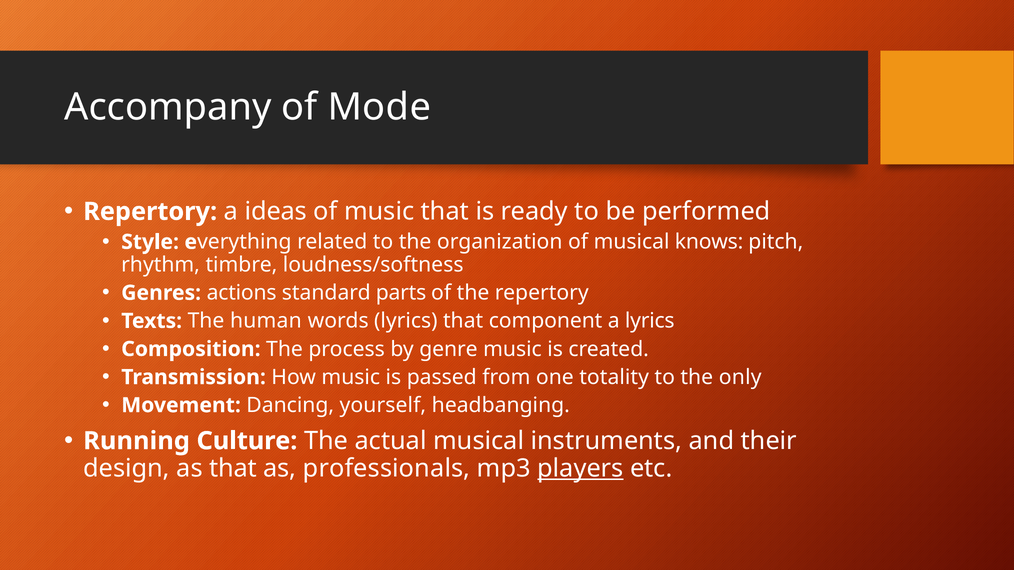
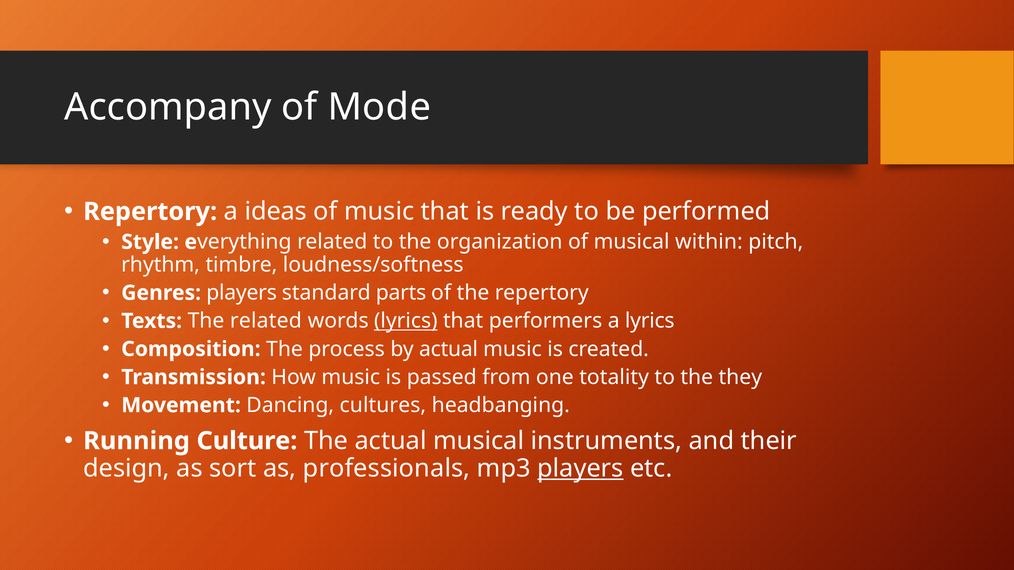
knows: knows -> within
Genres actions: actions -> players
The human: human -> related
lyrics at (406, 321) underline: none -> present
component: component -> performers
by genre: genre -> actual
only: only -> they
yourself: yourself -> cultures
as that: that -> sort
